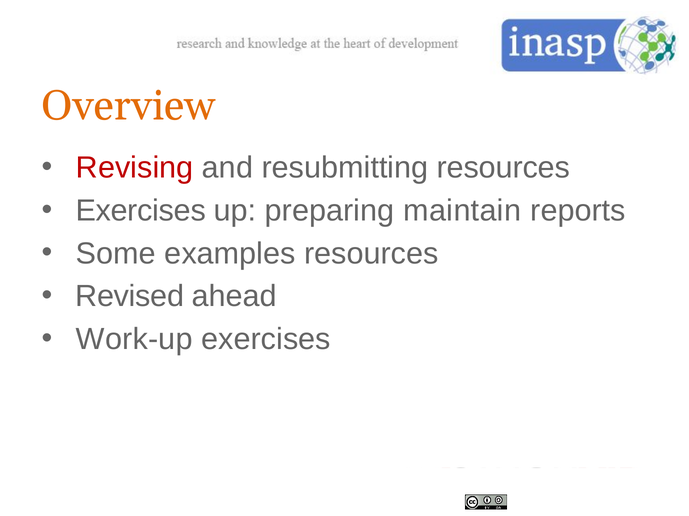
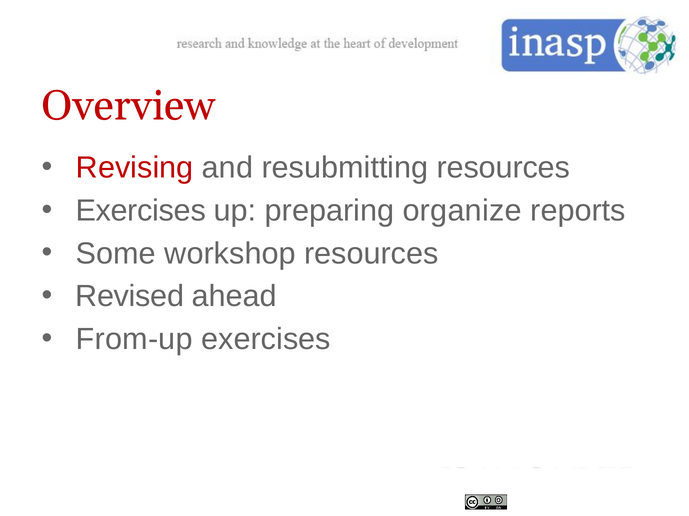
Overview colour: orange -> red
maintain: maintain -> organize
examples: examples -> workshop
Work-up: Work-up -> From-up
